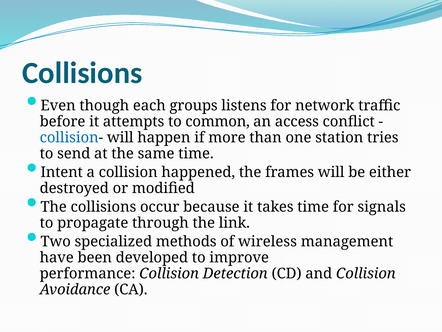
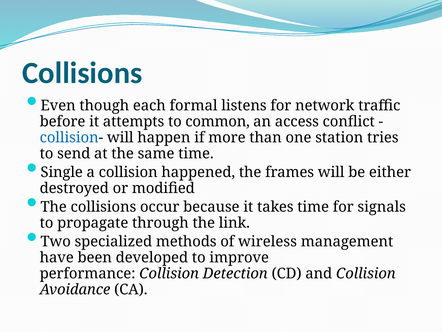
groups: groups -> formal
Intent: Intent -> Single
